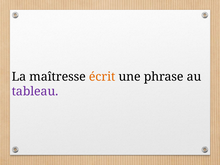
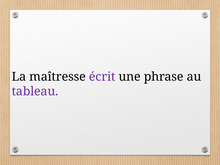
écrit colour: orange -> purple
